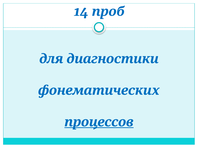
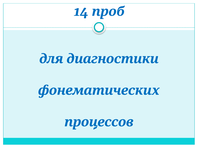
процессов underline: present -> none
